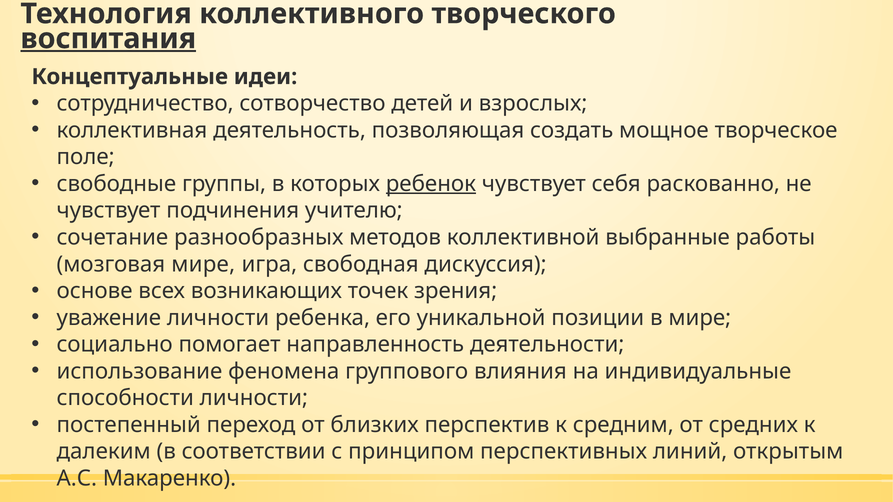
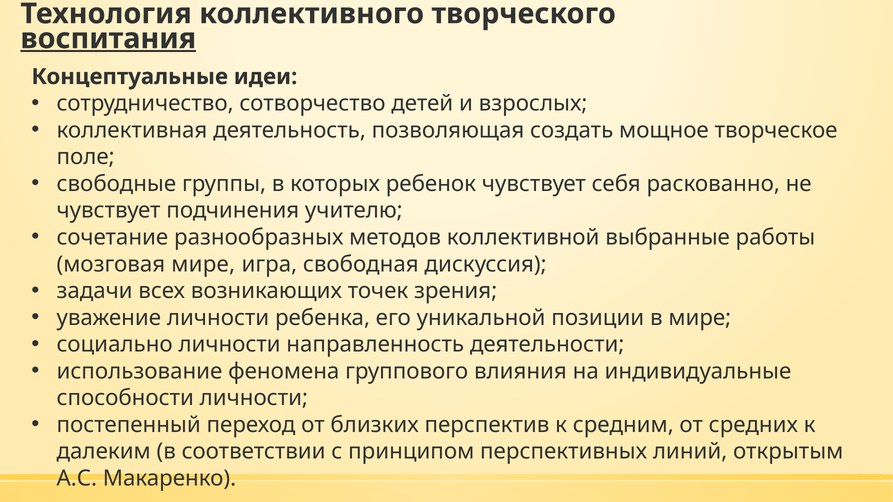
ребенок underline: present -> none
основе: основе -> задачи
социально помогает: помогает -> личности
